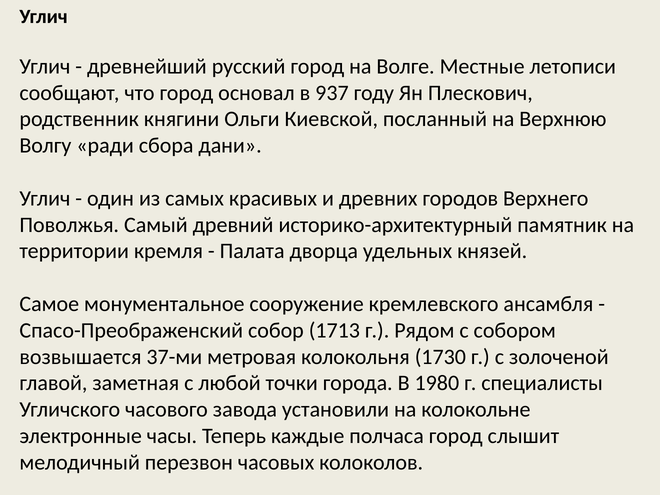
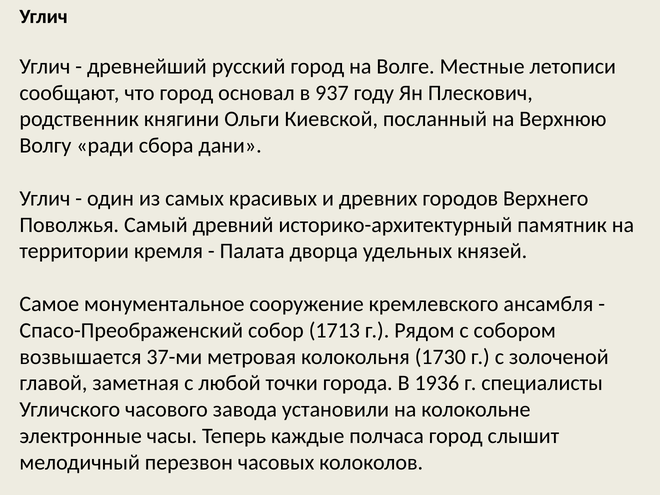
1980: 1980 -> 1936
